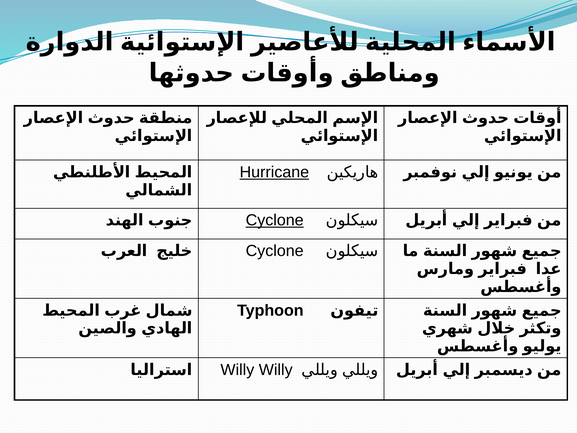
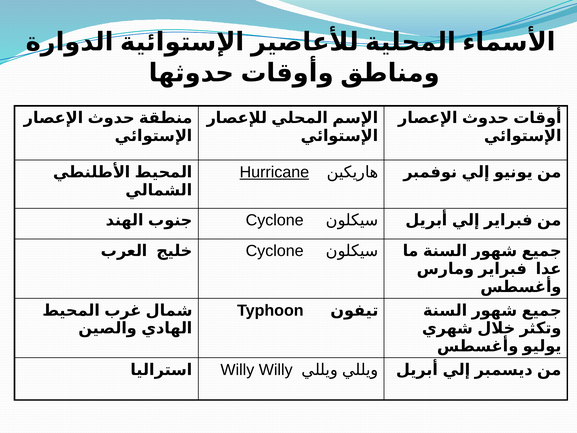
Cyclone at (275, 220) underline: present -> none
